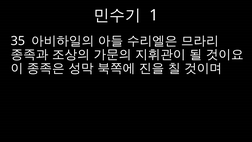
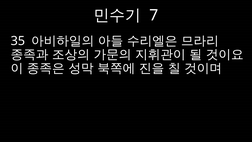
1: 1 -> 7
